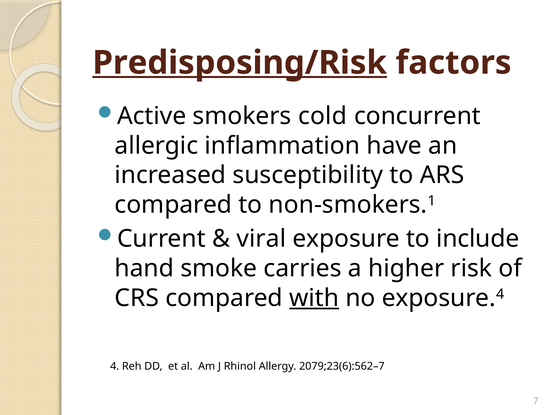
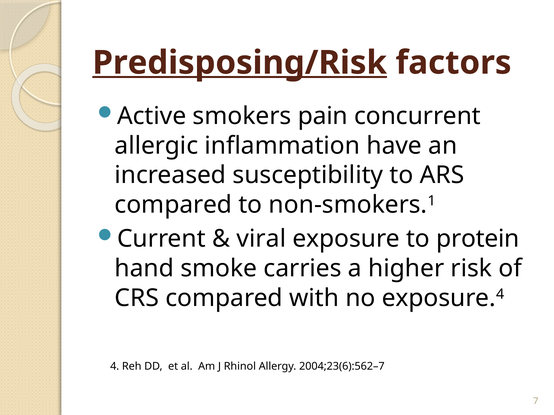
cold: cold -> pain
include: include -> protein
with underline: present -> none
2079;23(6):562–7: 2079;23(6):562–7 -> 2004;23(6):562–7
